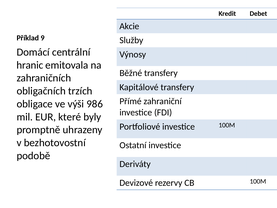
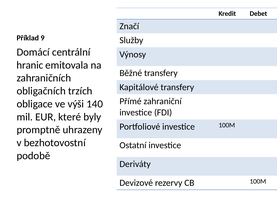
Akcie: Akcie -> Značí
986: 986 -> 140
